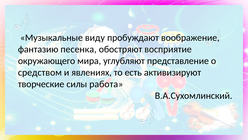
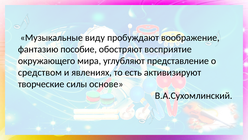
песенка: песенка -> пособие
работа: работа -> основе
